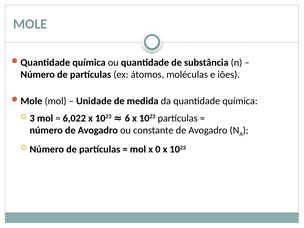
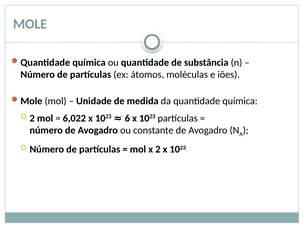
3 at (32, 118): 3 -> 2
x 0: 0 -> 2
